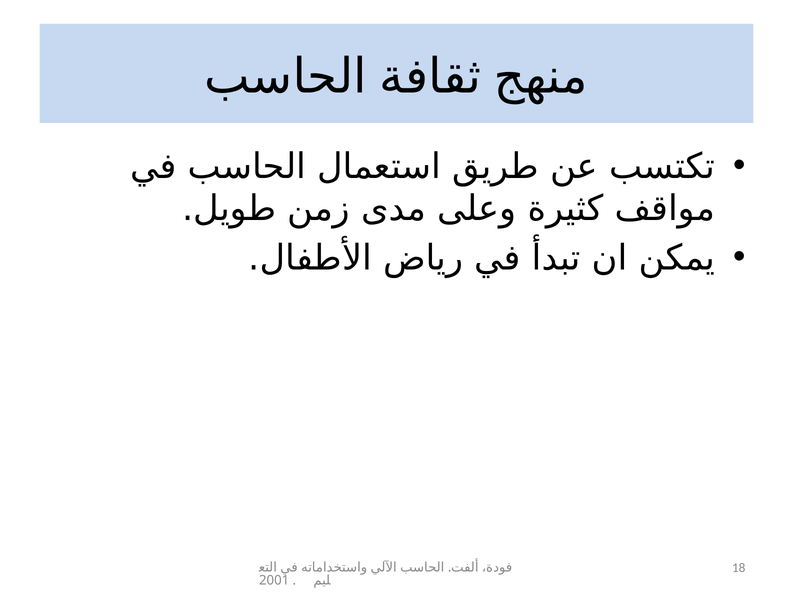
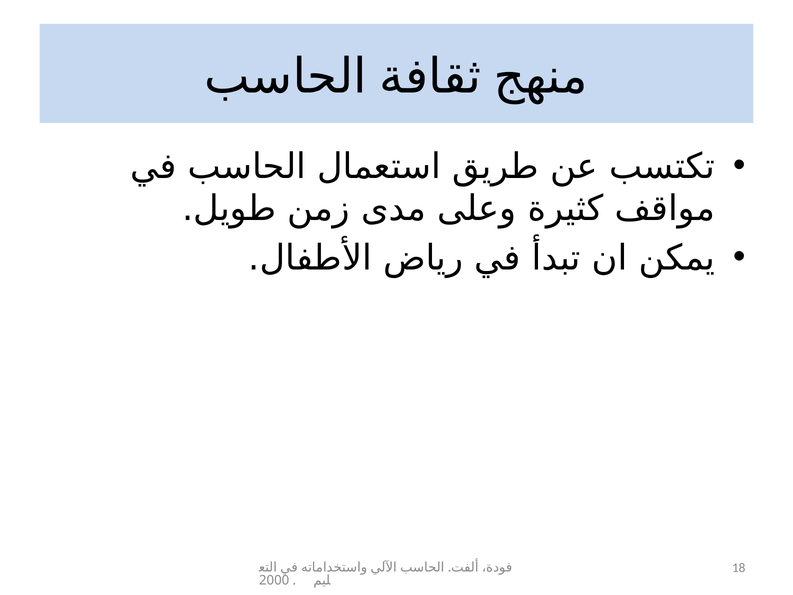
2001: 2001 -> 2000
